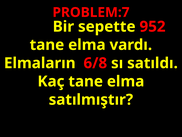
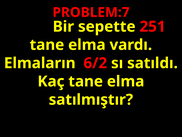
952: 952 -> 251
6/8: 6/8 -> 6/2
